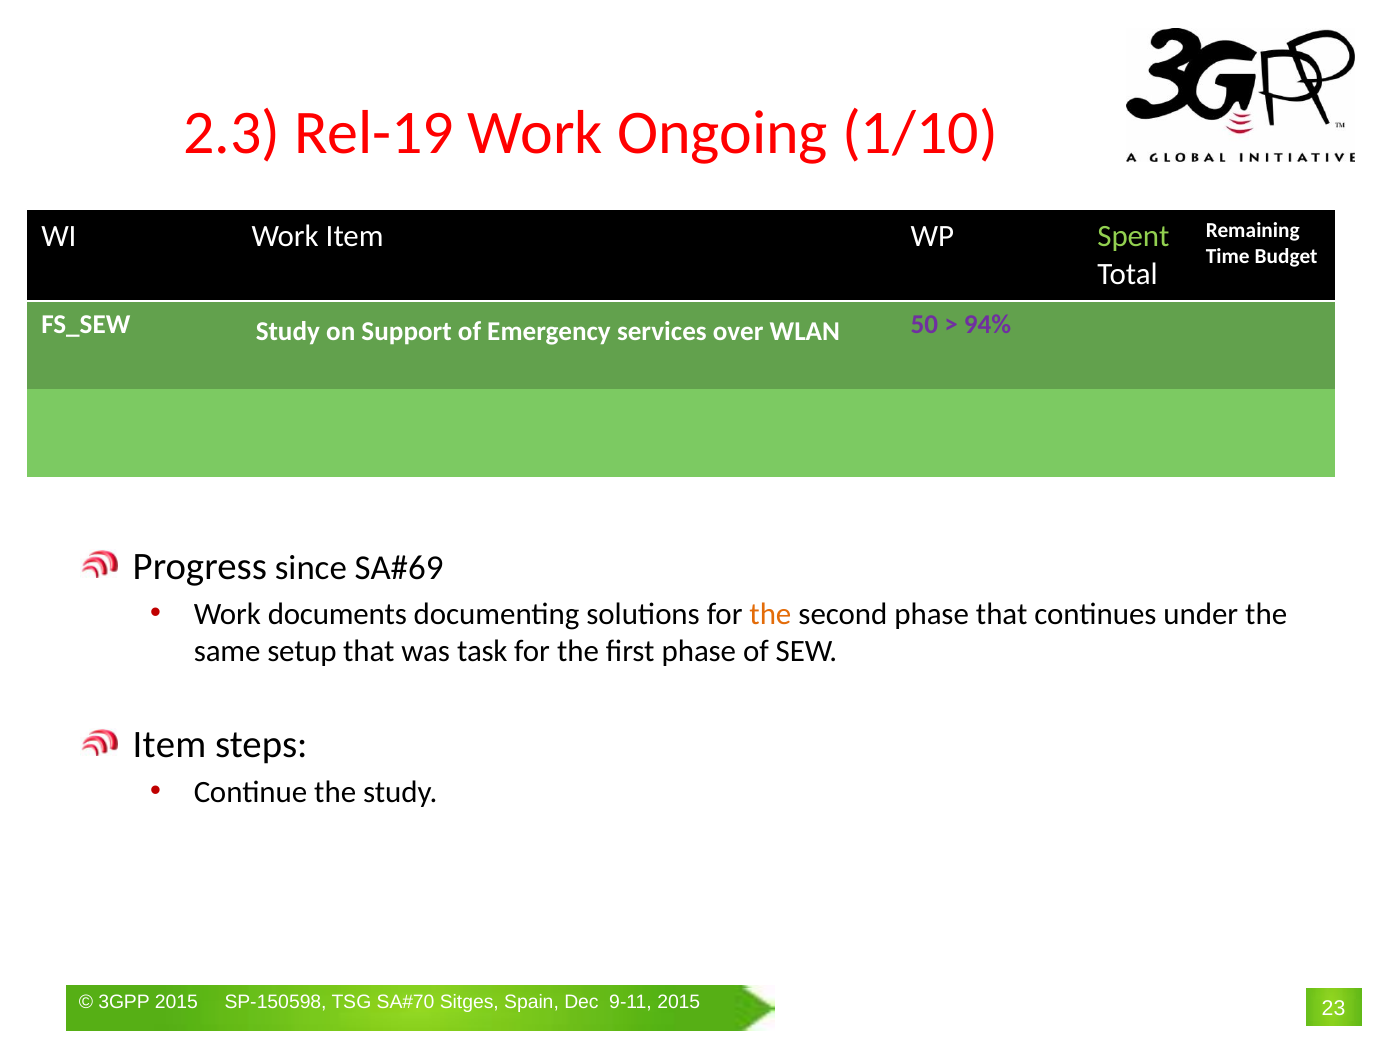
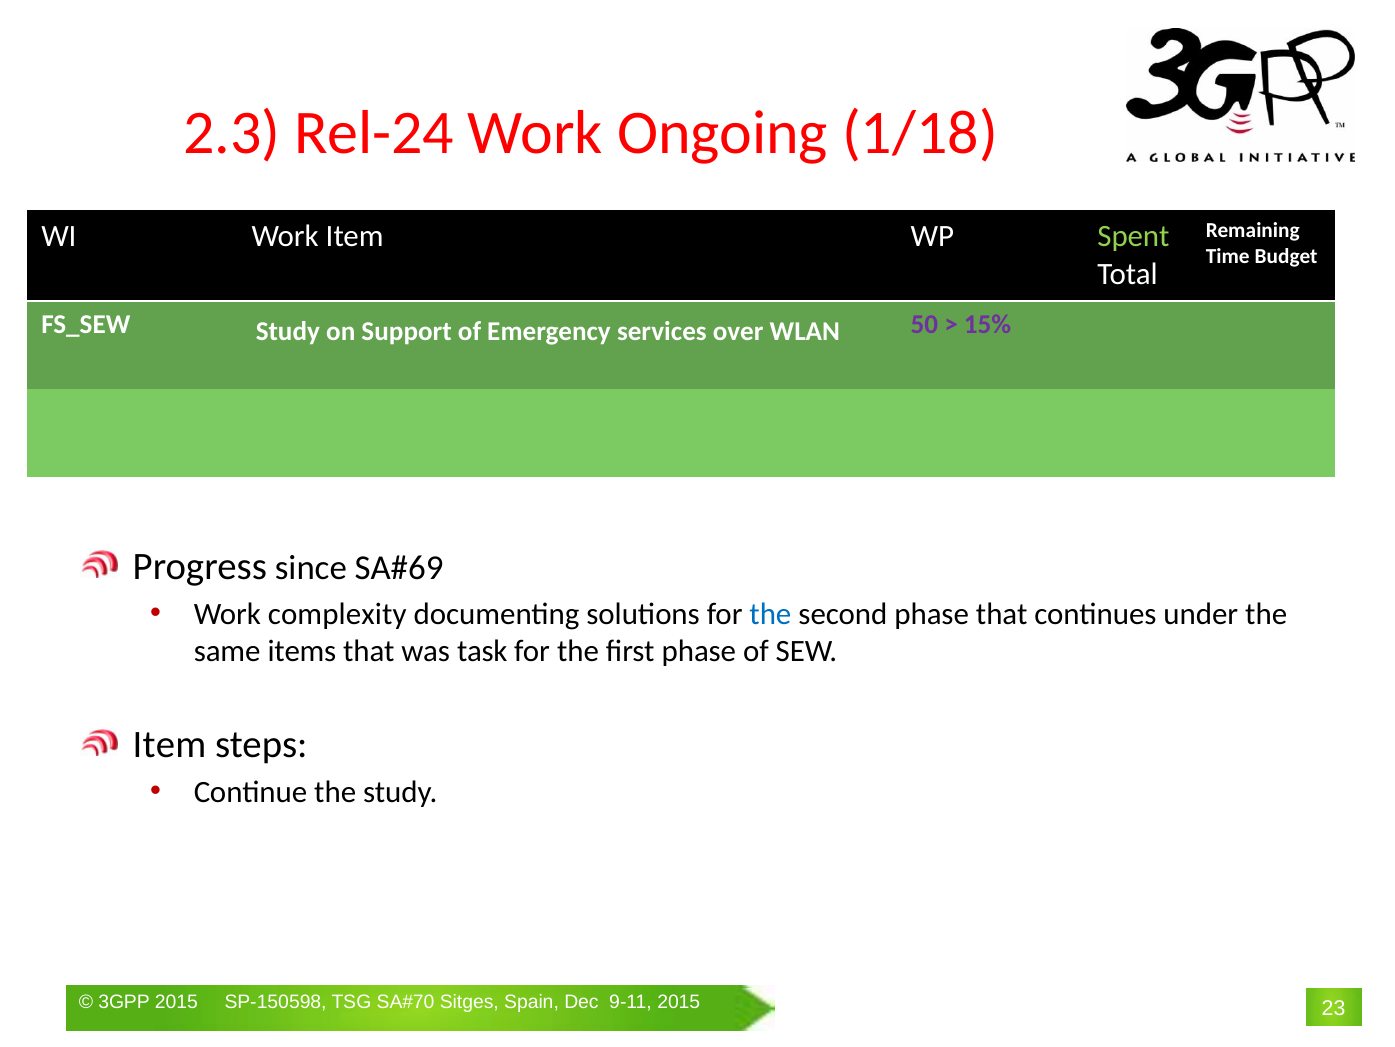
Rel-19: Rel-19 -> Rel-24
1/10: 1/10 -> 1/18
94%: 94% -> 15%
documents: documents -> complexity
the at (770, 613) colour: orange -> blue
setup: setup -> items
